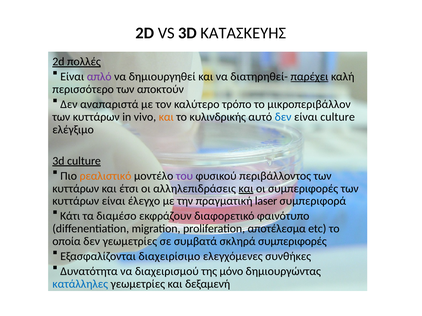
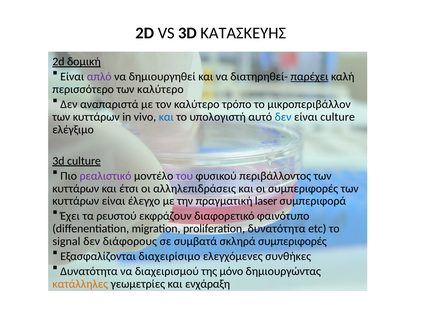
πολλές: πολλές -> δομική
των αποκτούν: αποκτούν -> καλύτερο
και at (166, 117) colour: orange -> blue
κυλινδρικής: κυλινδρικής -> υπολογιστή
ρεαλιστικό colour: orange -> purple
και at (246, 189) underline: present -> none
Κάτι: Κάτι -> Έχει
διαμέσο: διαμέσο -> ρευστού
proliferation αποτέλεσμα: αποτέλεσμα -> δυνατότητα
οποία: οποία -> signal
δεν γεωμετρίες: γεωμετρίες -> διάφορους
κατάλληλες colour: blue -> orange
δεξαμενή: δεξαμενή -> ενχάραξη
